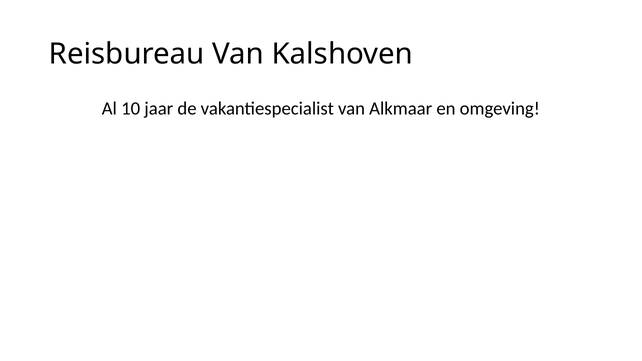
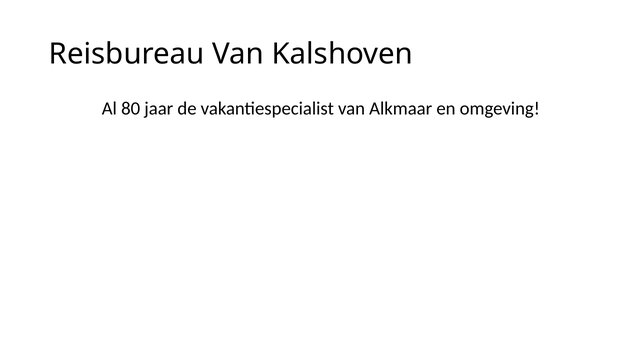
10: 10 -> 80
